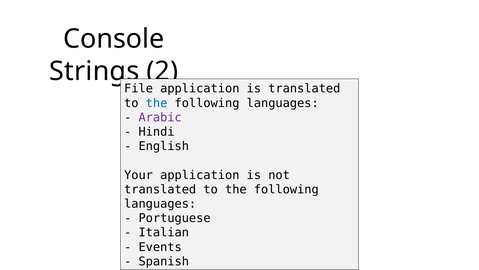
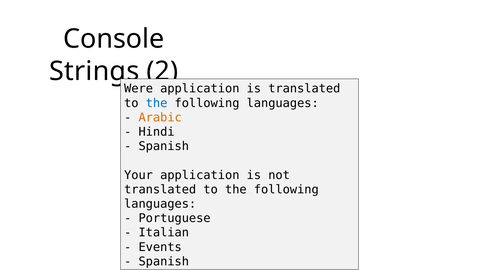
File: File -> Were
Arabic colour: purple -> orange
English at (164, 146): English -> Spanish
